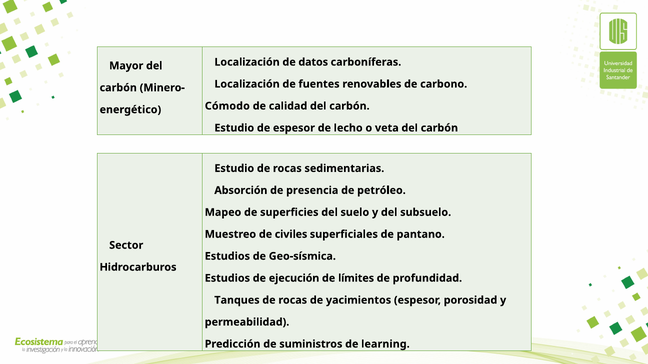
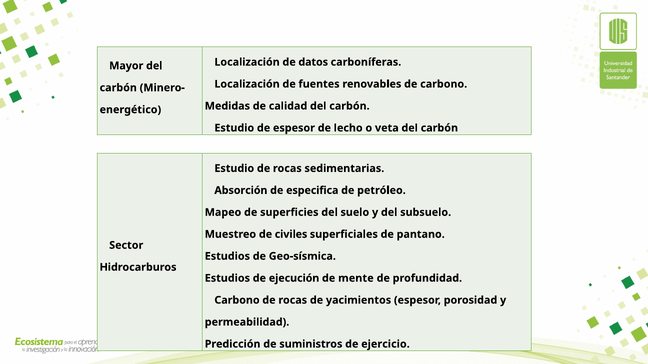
Cómodo: Cómodo -> Medidas
presencia: presencia -> especifica
límites: límites -> mente
Tanques at (237, 301): Tanques -> Carbono
learning: learning -> ejercicio
